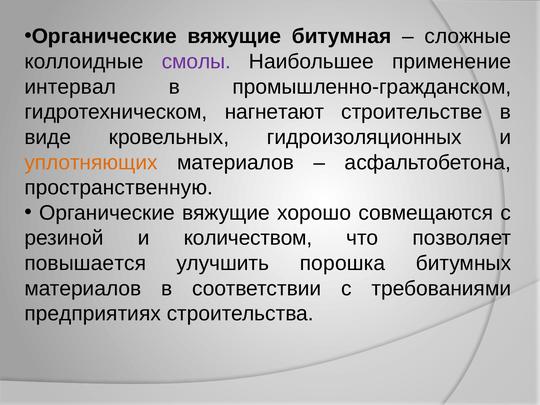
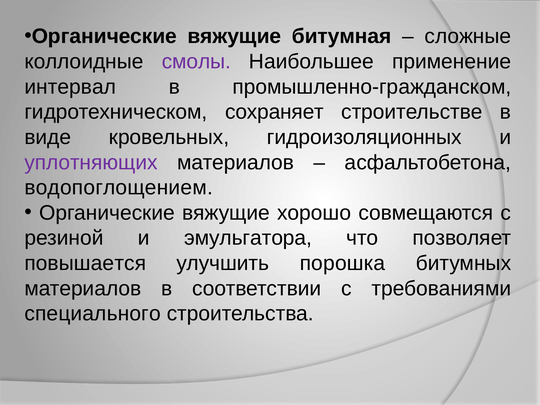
нагнетают: нагнетают -> сохраняет
уплотняющих colour: orange -> purple
пространственную: пространственную -> водопоглощением
количеством: количеством -> эмульгатора
предприятиях: предприятиях -> специального
